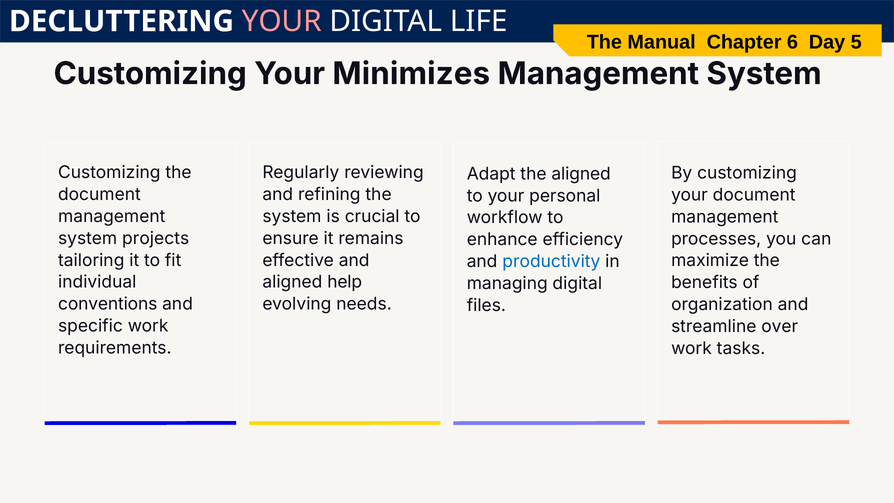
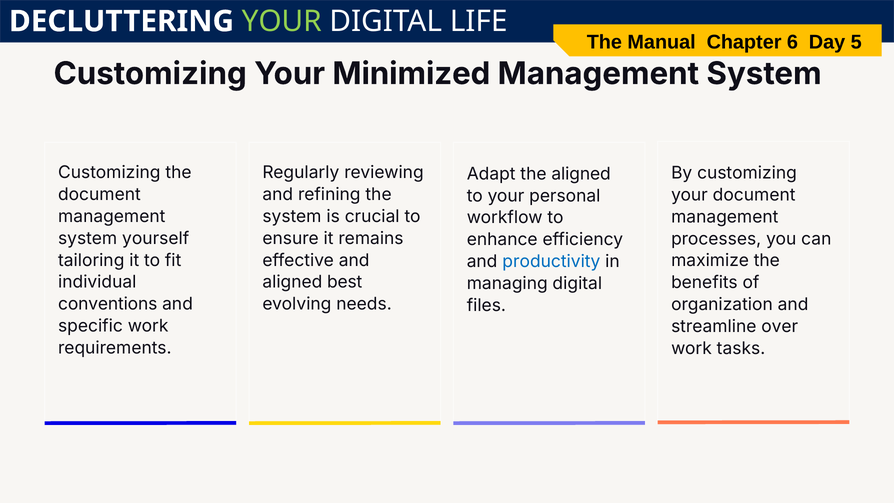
YOUR at (282, 21) colour: pink -> light green
Minimizes: Minimizes -> Minimized
projects: projects -> yourself
help: help -> best
